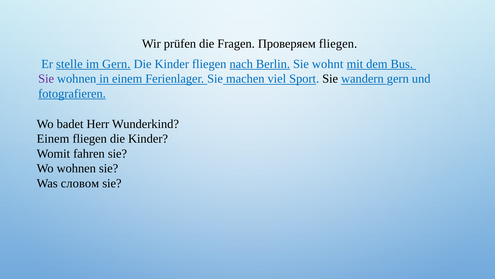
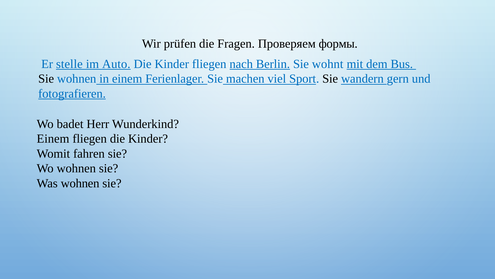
Проверяем fliegen: fliegen -> формы
im Gern: Gern -> Auto
Sie at (46, 79) colour: purple -> black
Was словом: словом -> wohnen
